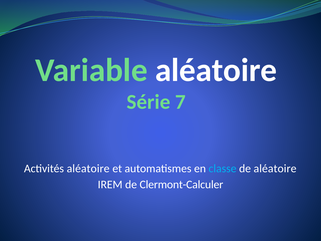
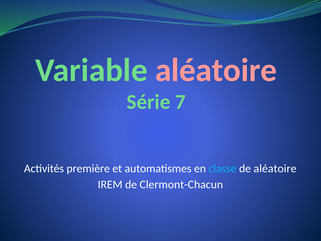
aléatoire at (216, 70) colour: white -> pink
Activités aléatoire: aléatoire -> première
Clermont-Calculer: Clermont-Calculer -> Clermont-Chacun
